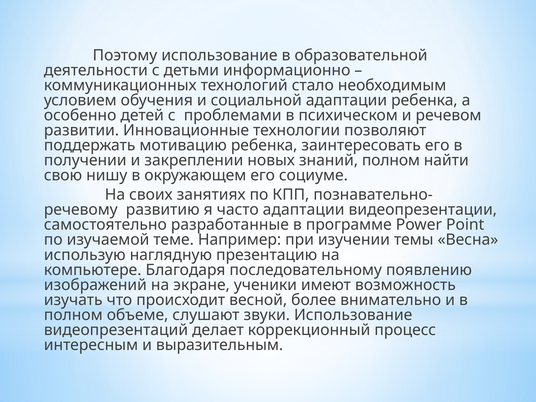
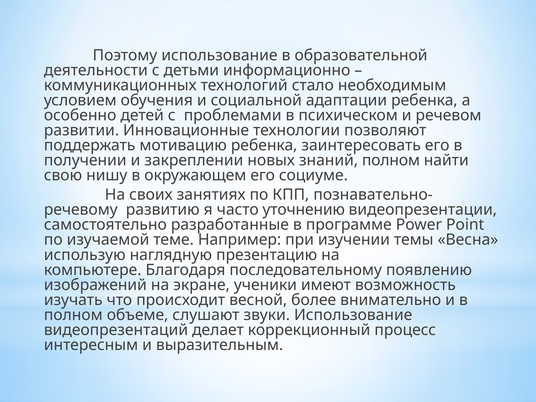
часто адаптации: адаптации -> уточнению
